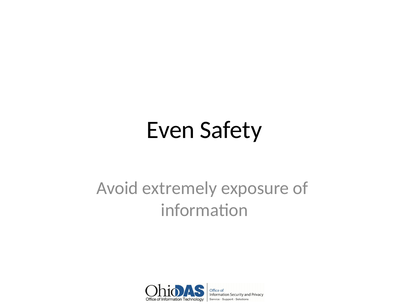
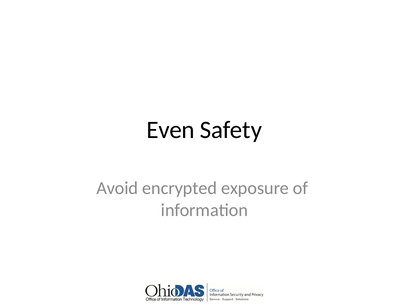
extremely: extremely -> encrypted
